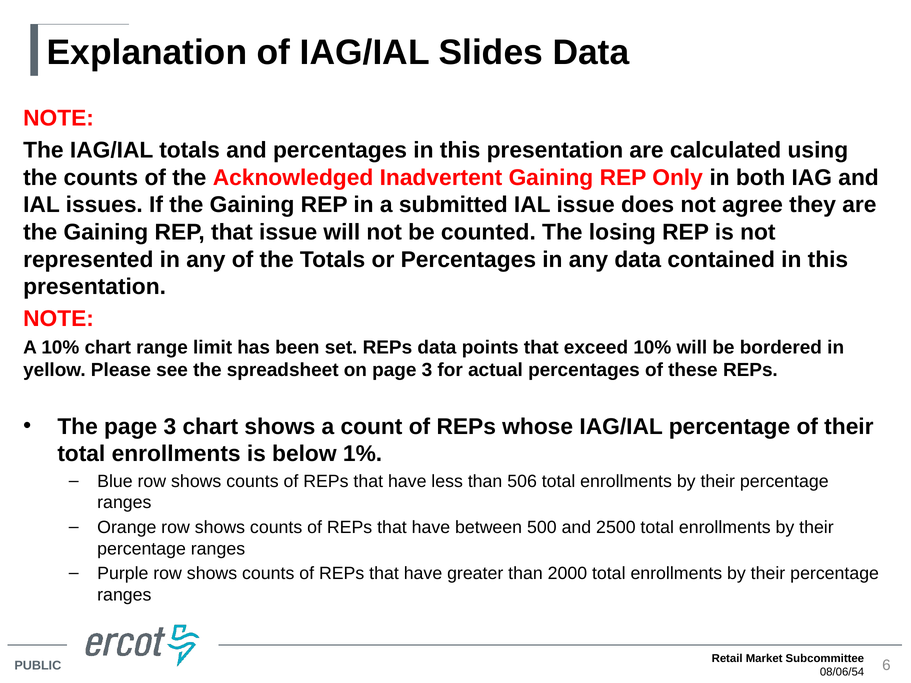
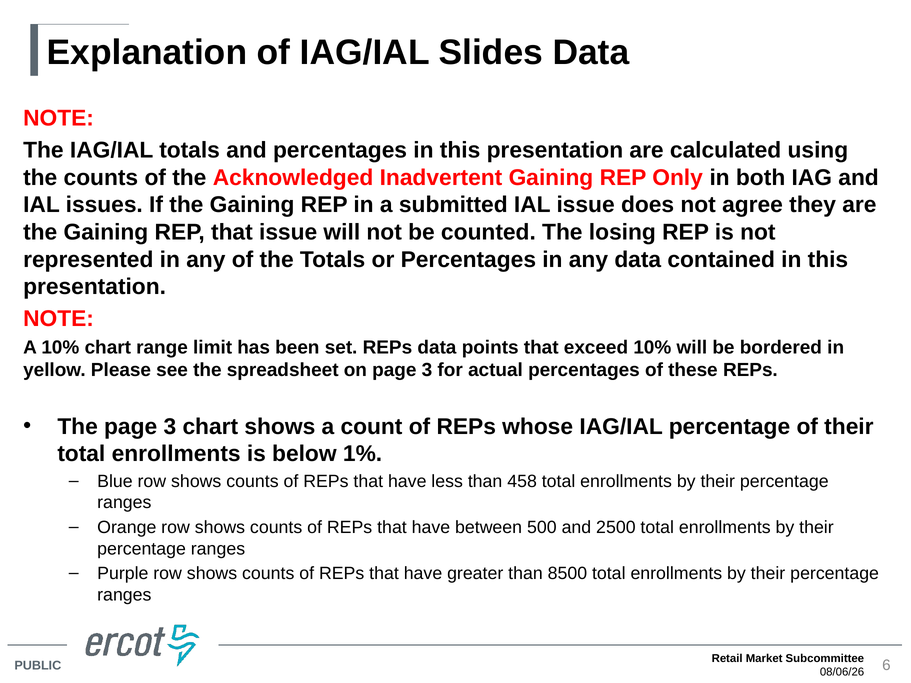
506: 506 -> 458
2000: 2000 -> 8500
08/06/54: 08/06/54 -> 08/06/26
